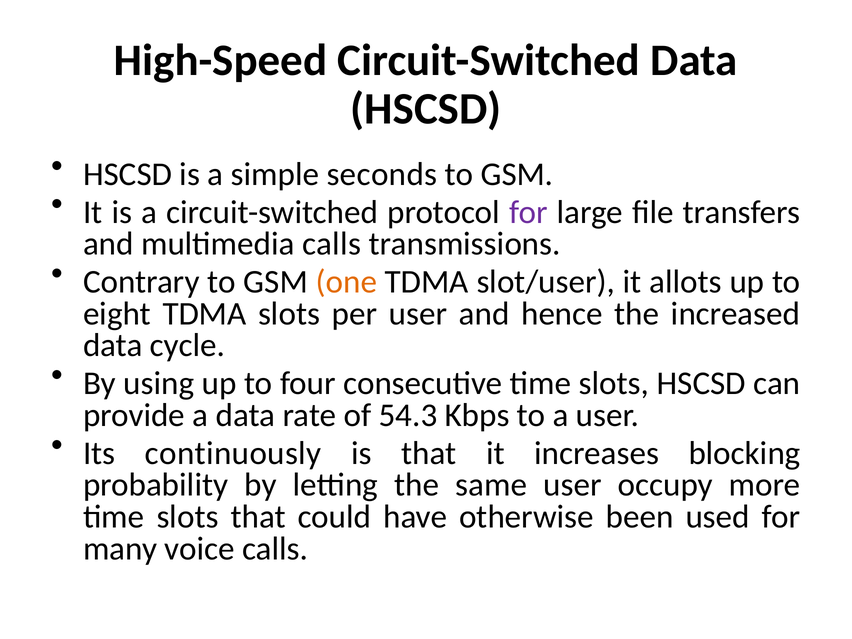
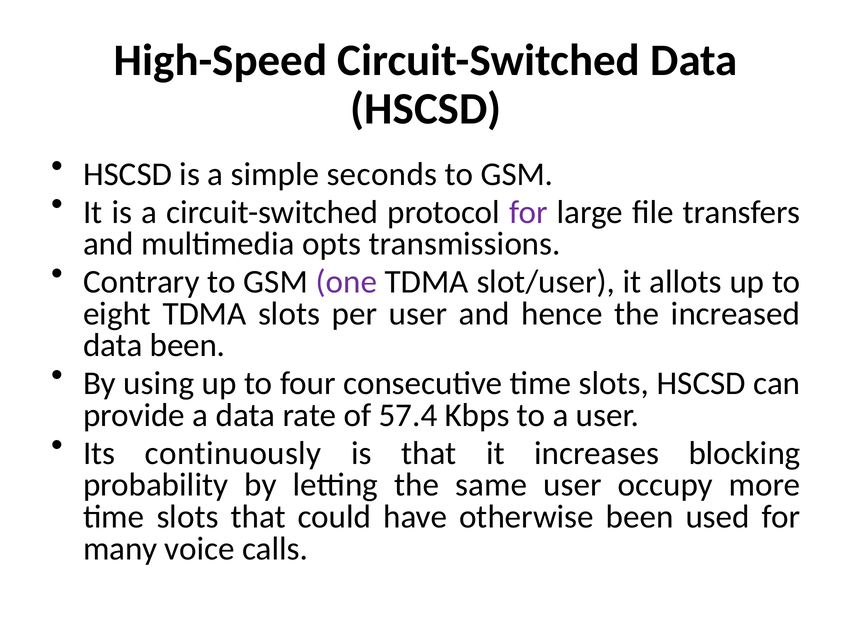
multimedia calls: calls -> opts
one colour: orange -> purple
data cycle: cycle -> been
54.3: 54.3 -> 57.4
